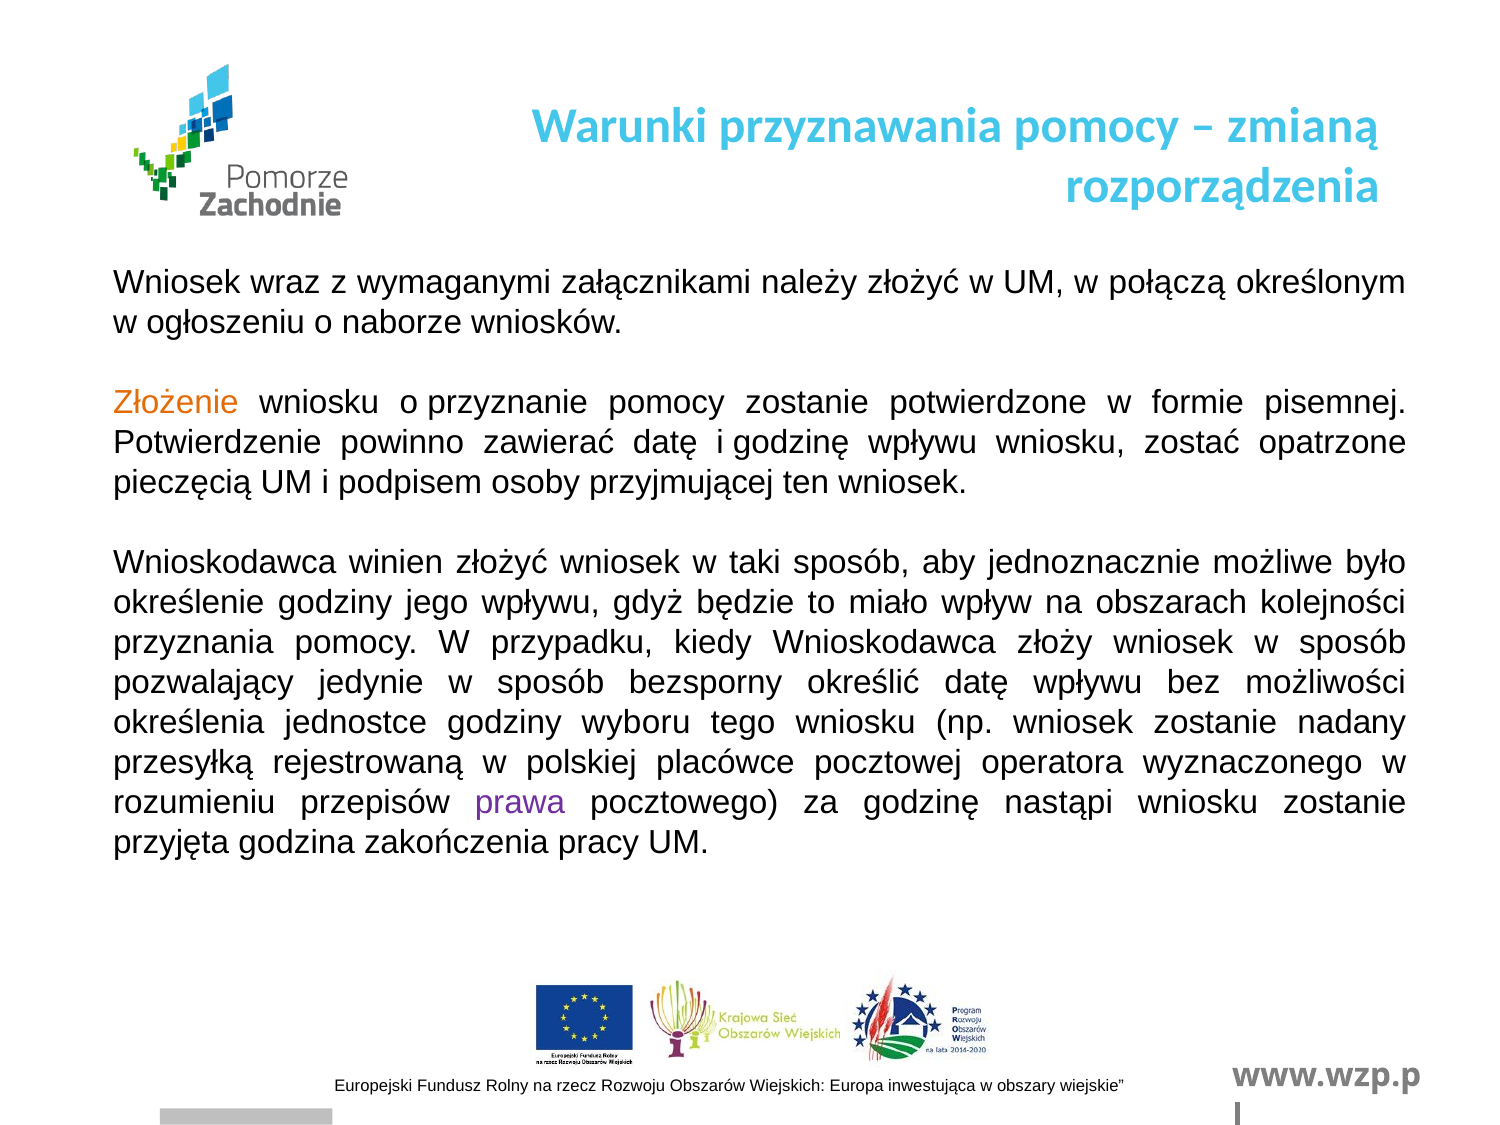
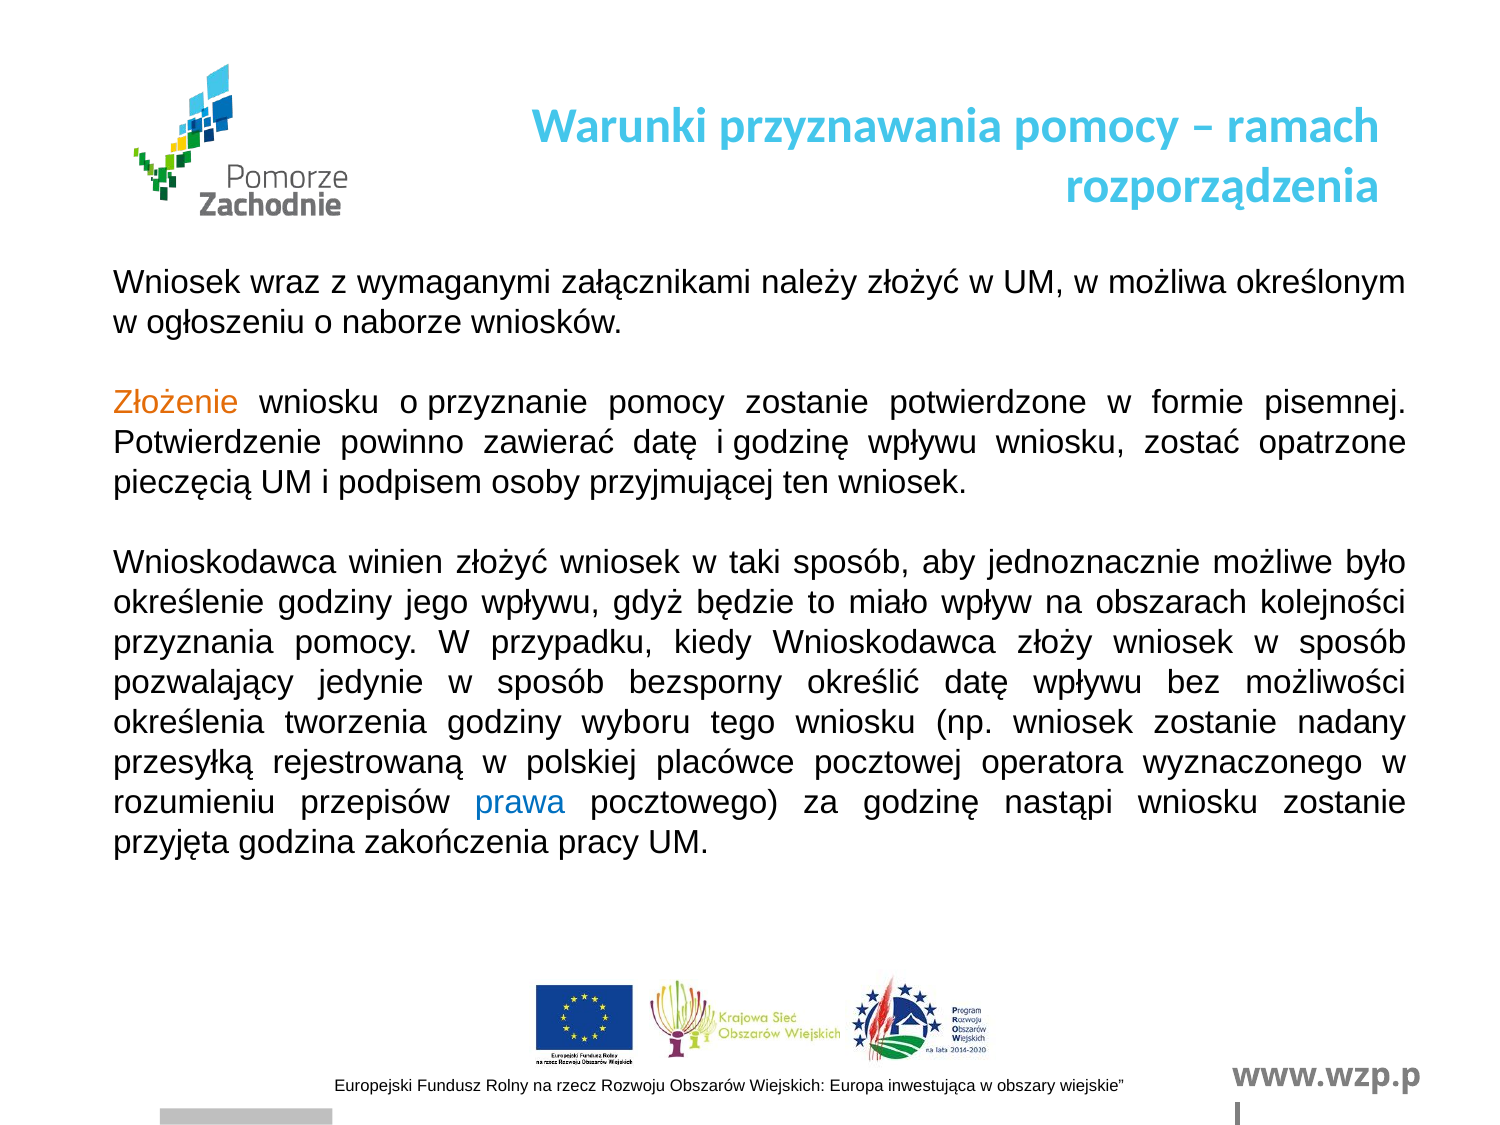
zmianą: zmianą -> ramach
połączą: połączą -> możliwa
jednostce: jednostce -> tworzenia
prawa colour: purple -> blue
